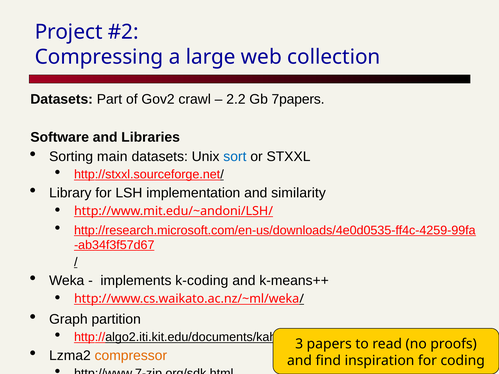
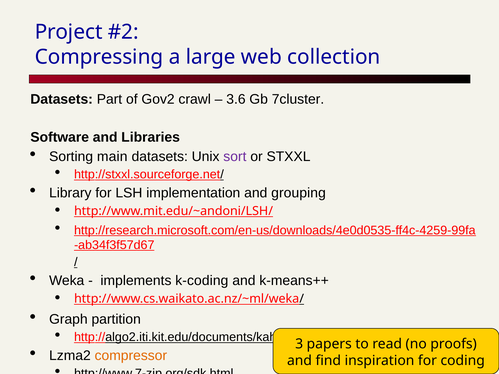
2.2: 2.2 -> 3.6
7papers: 7papers -> 7cluster
sort colour: blue -> purple
similarity: similarity -> grouping
